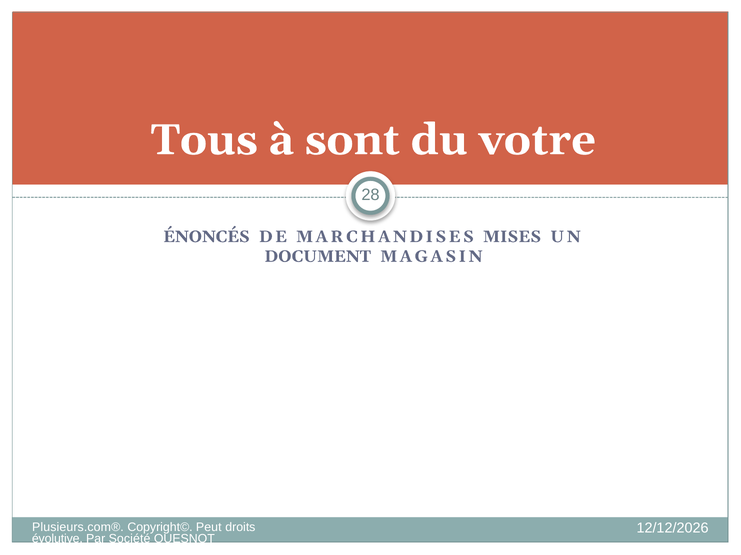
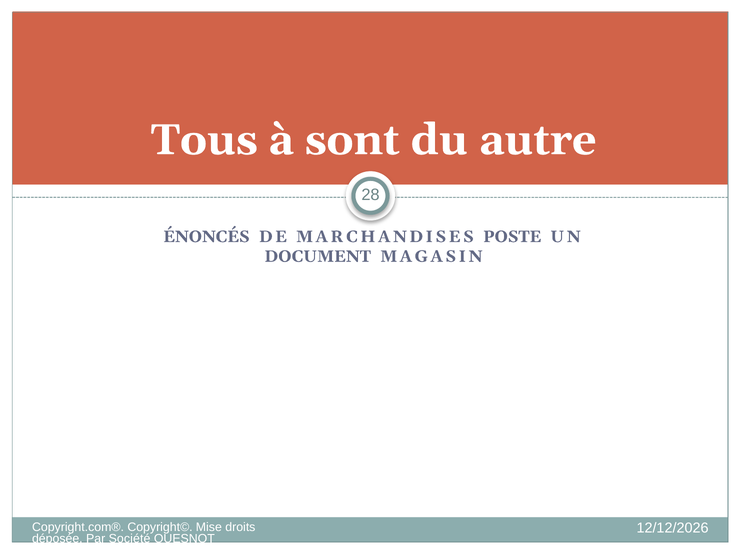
votre: votre -> autre
MISES: MISES -> POSTE
Plusieurs.com®: Plusieurs.com® -> Copyright.com®
Peut: Peut -> Mise
évolutive: évolutive -> déposée
